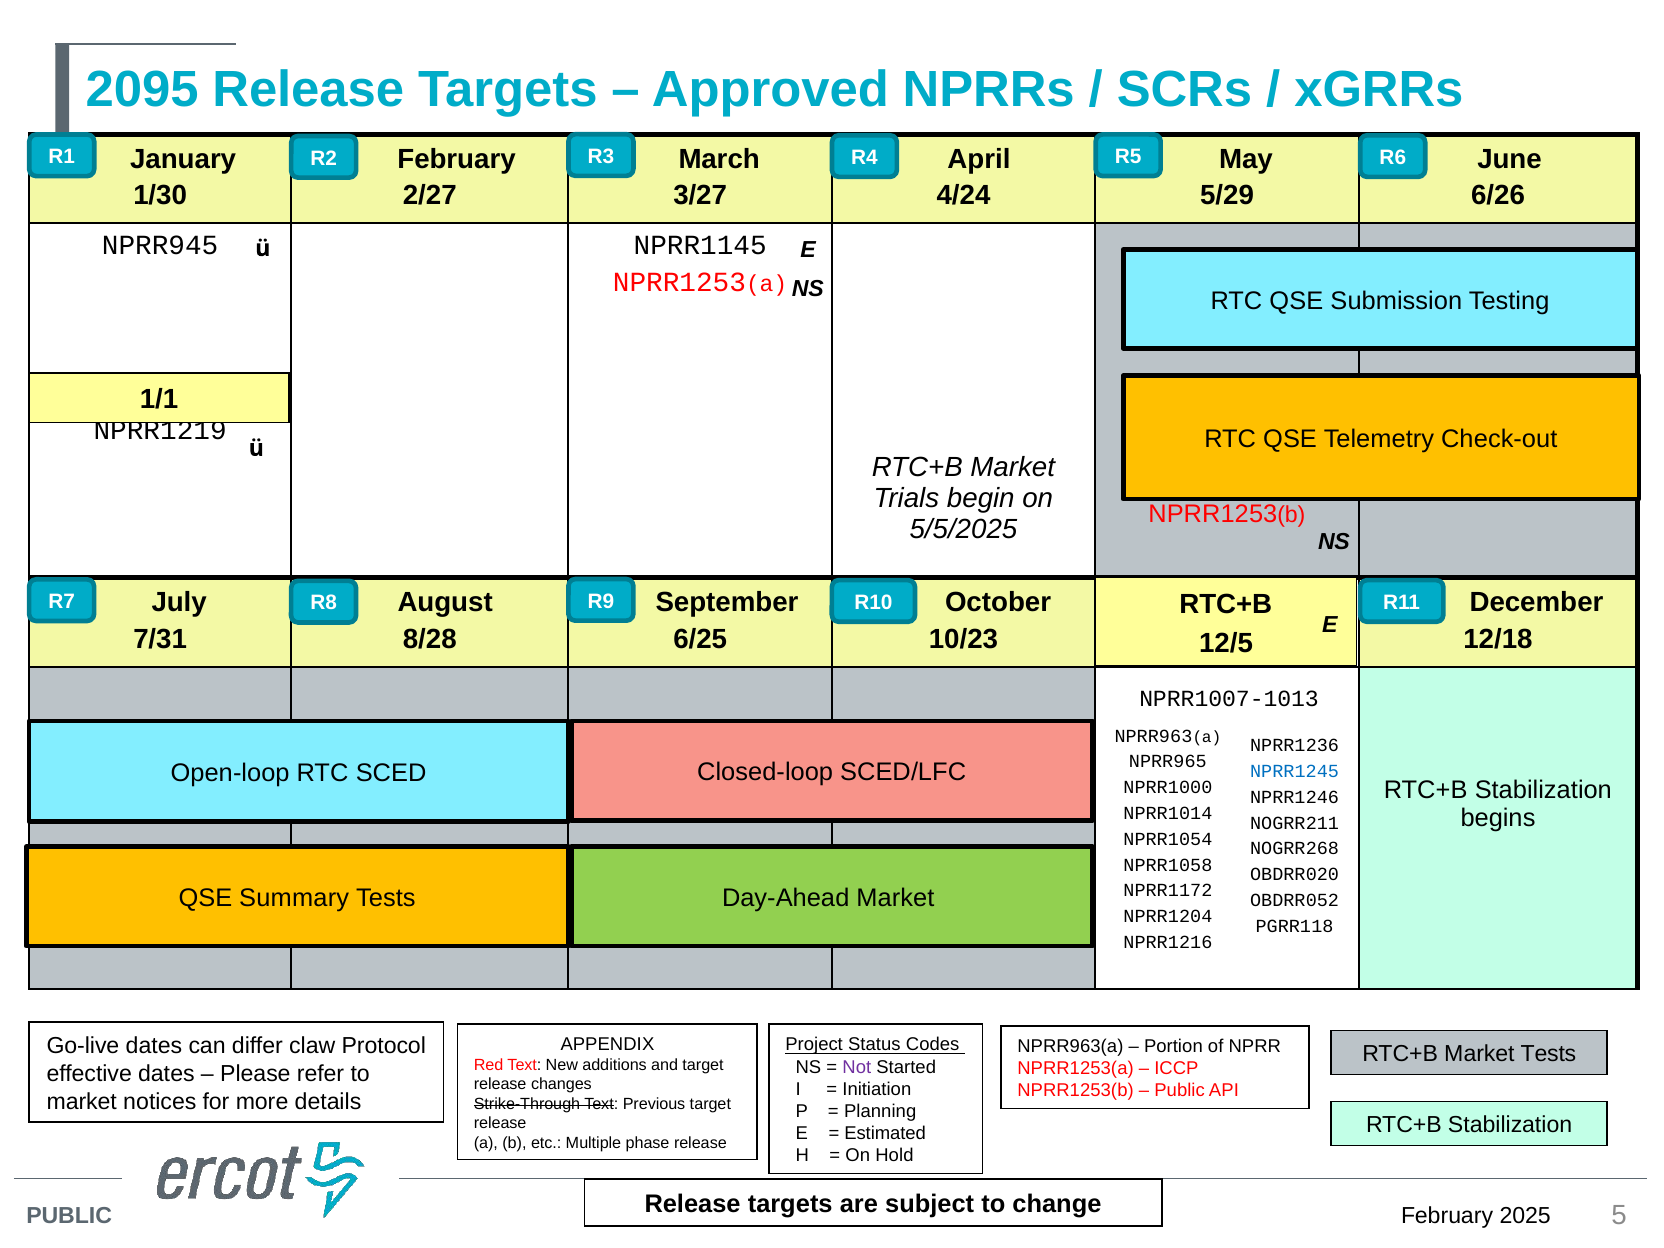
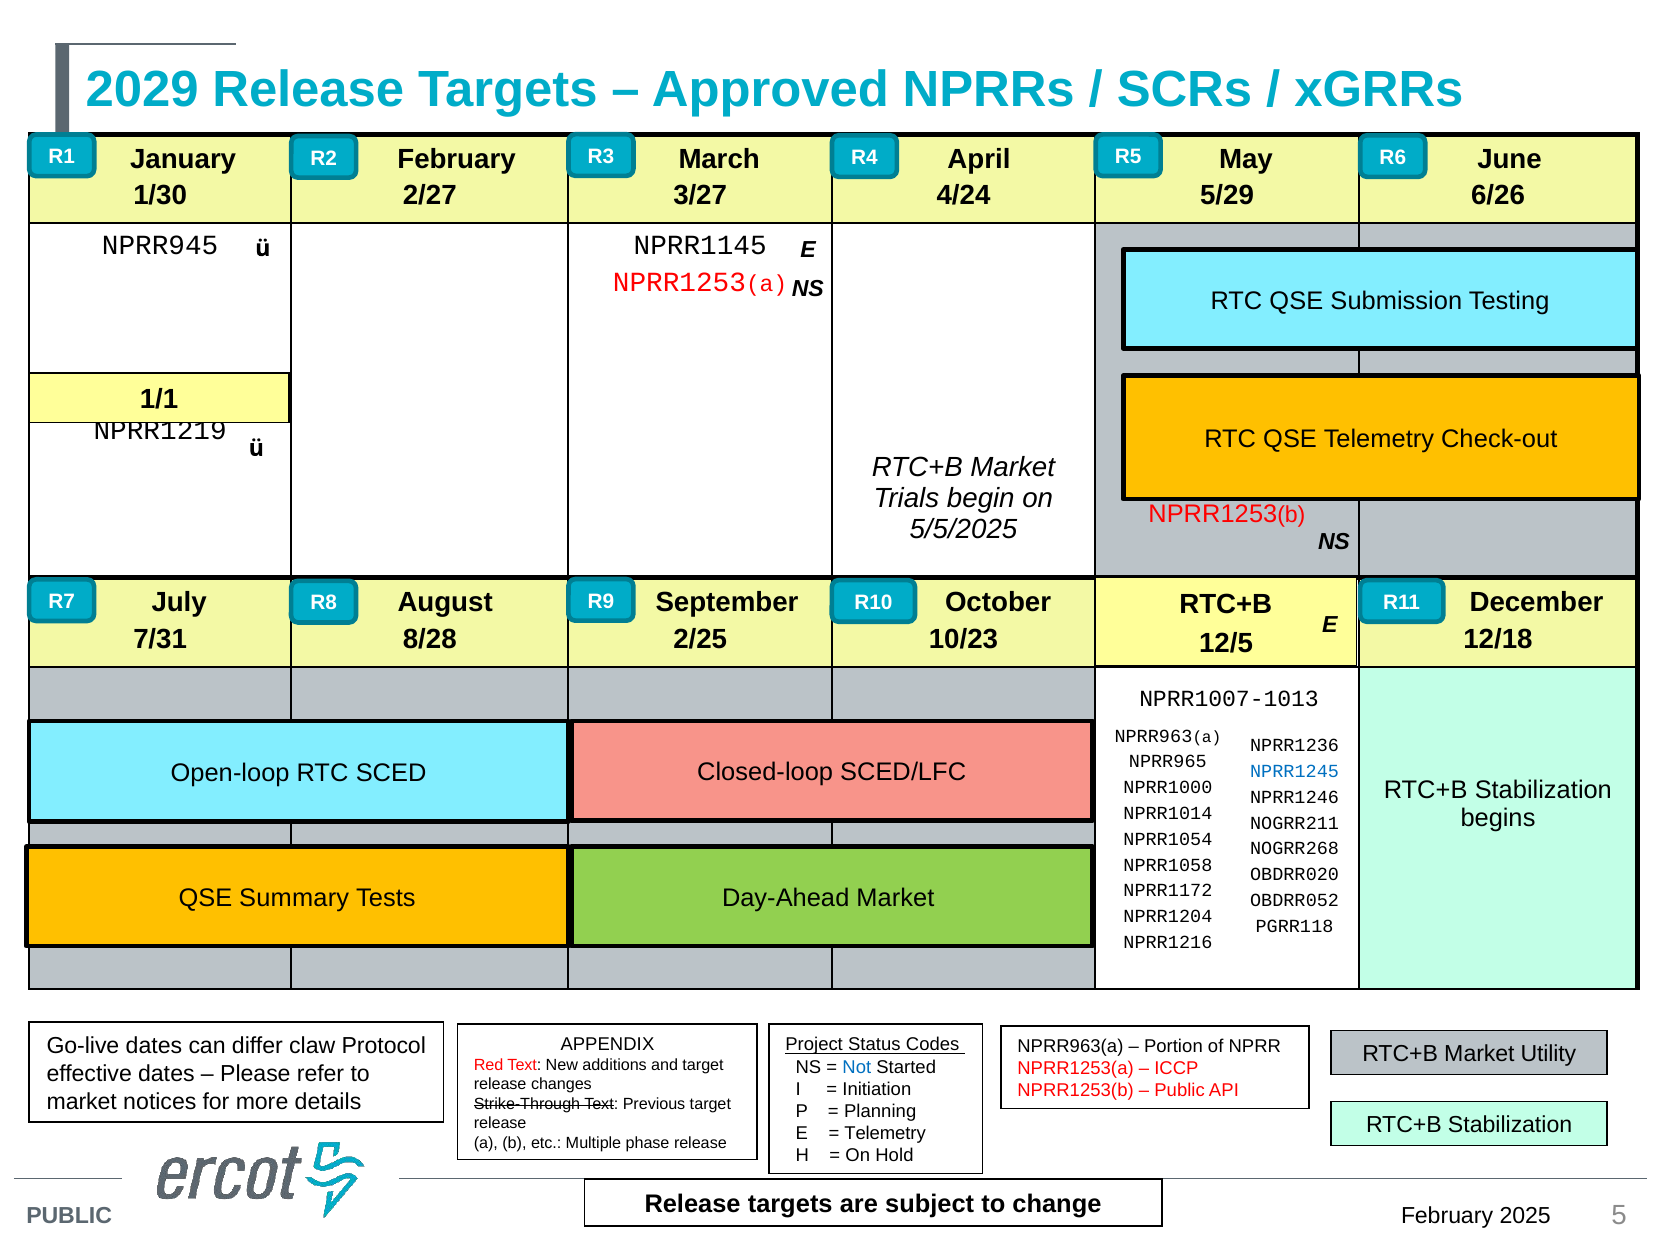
2095: 2095 -> 2029
6/25: 6/25 -> 2/25
Market Tests: Tests -> Utility
Not colour: purple -> blue
Estimated at (885, 1133): Estimated -> Telemetry
